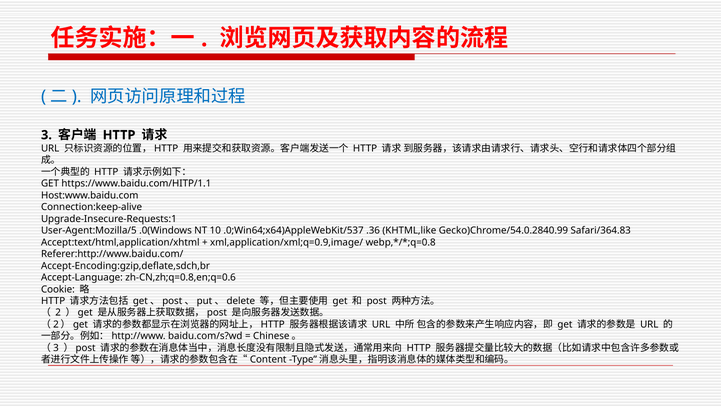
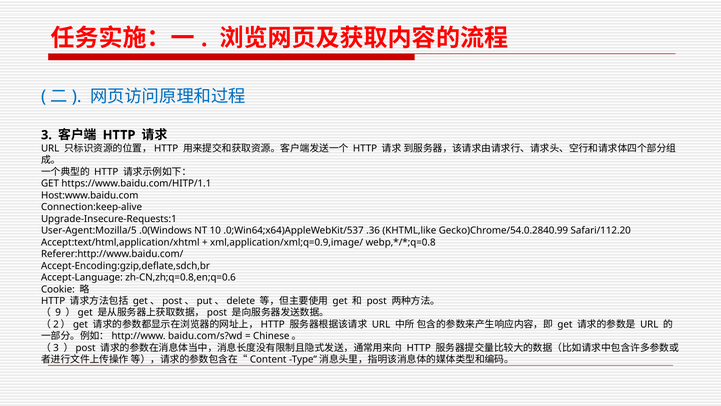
Safari/364.83: Safari/364.83 -> Safari/112.20
2: 2 -> 9
